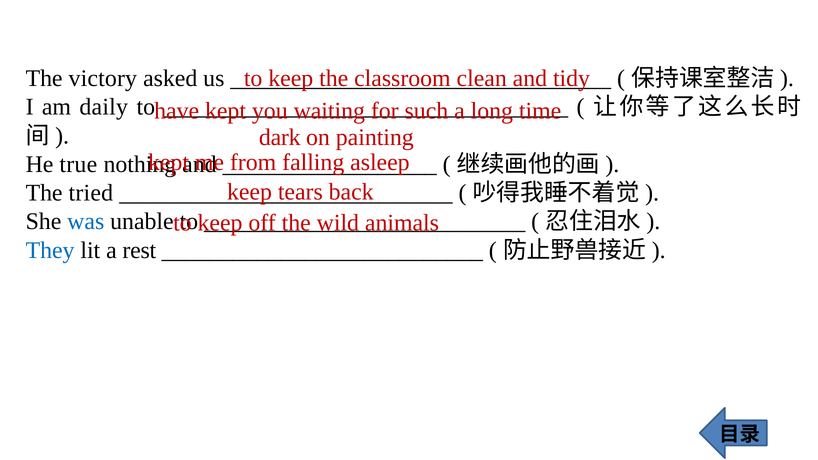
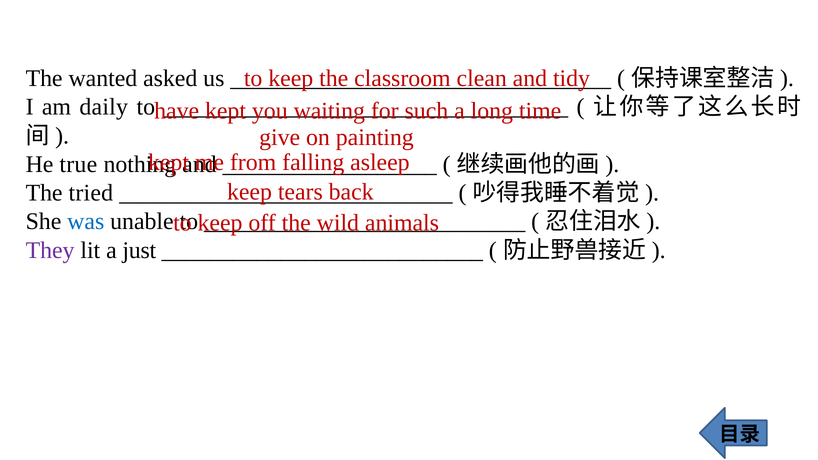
victory: victory -> wanted
dark: dark -> give
They colour: blue -> purple
rest: rest -> just
